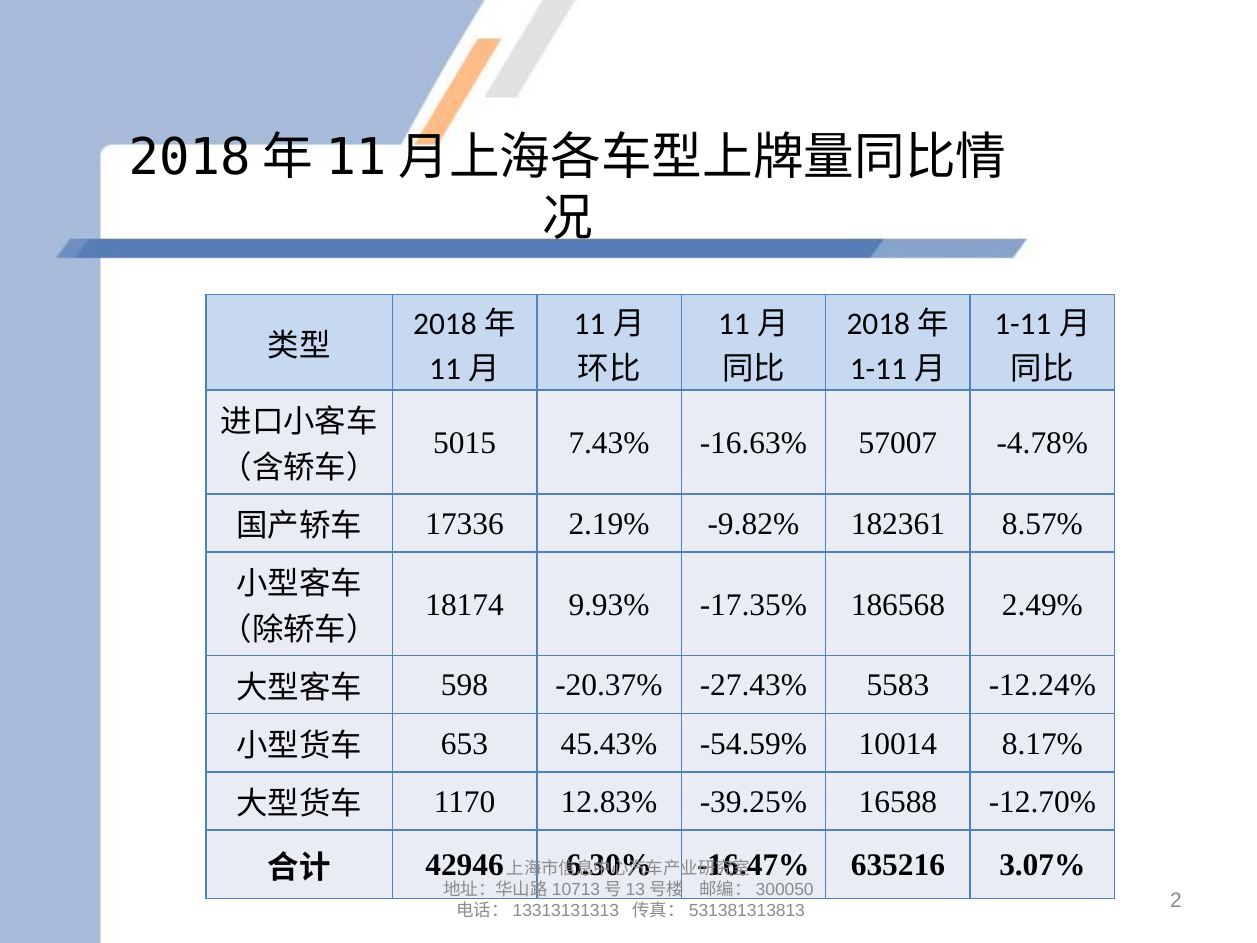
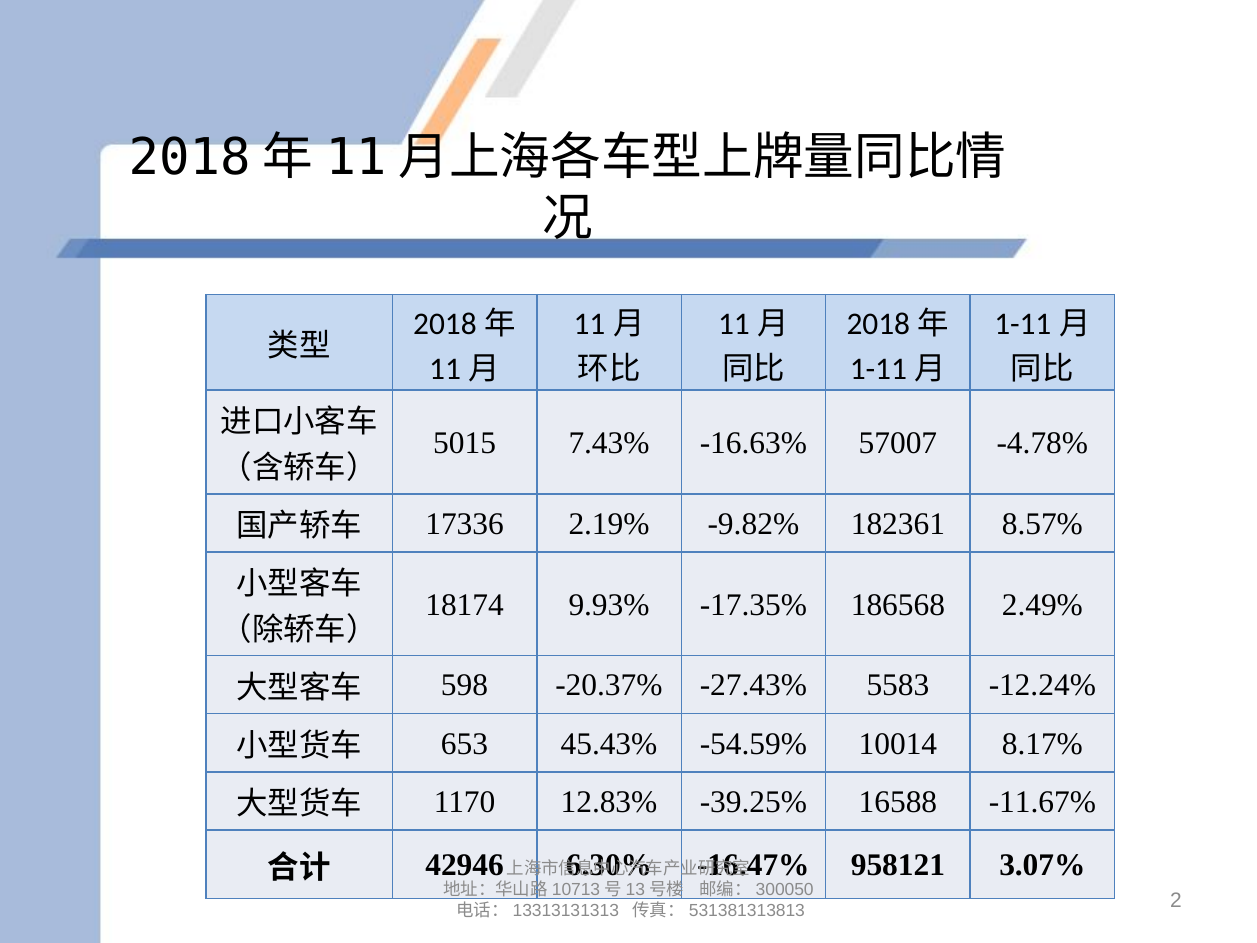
-12.70%: -12.70% -> -11.67%
635216: 635216 -> 958121
